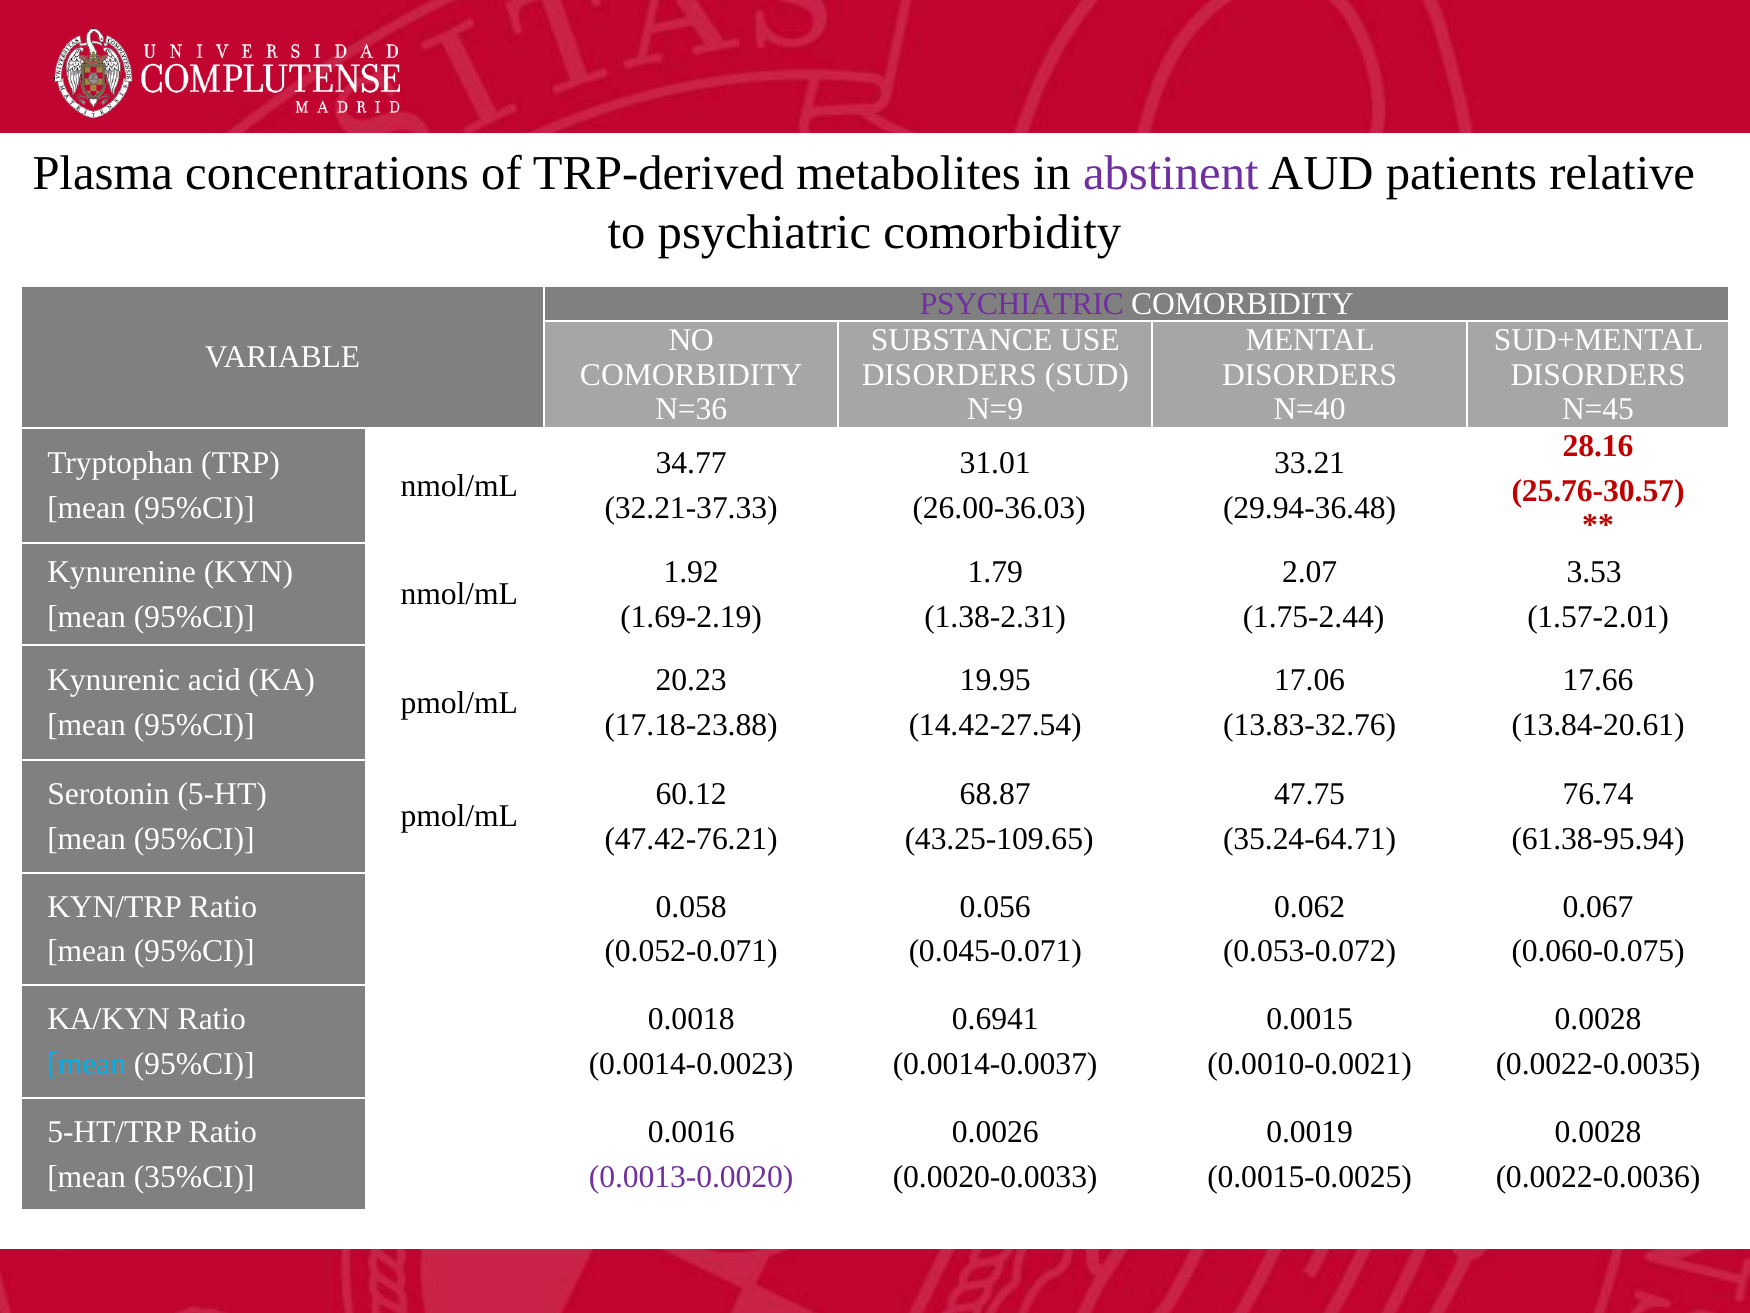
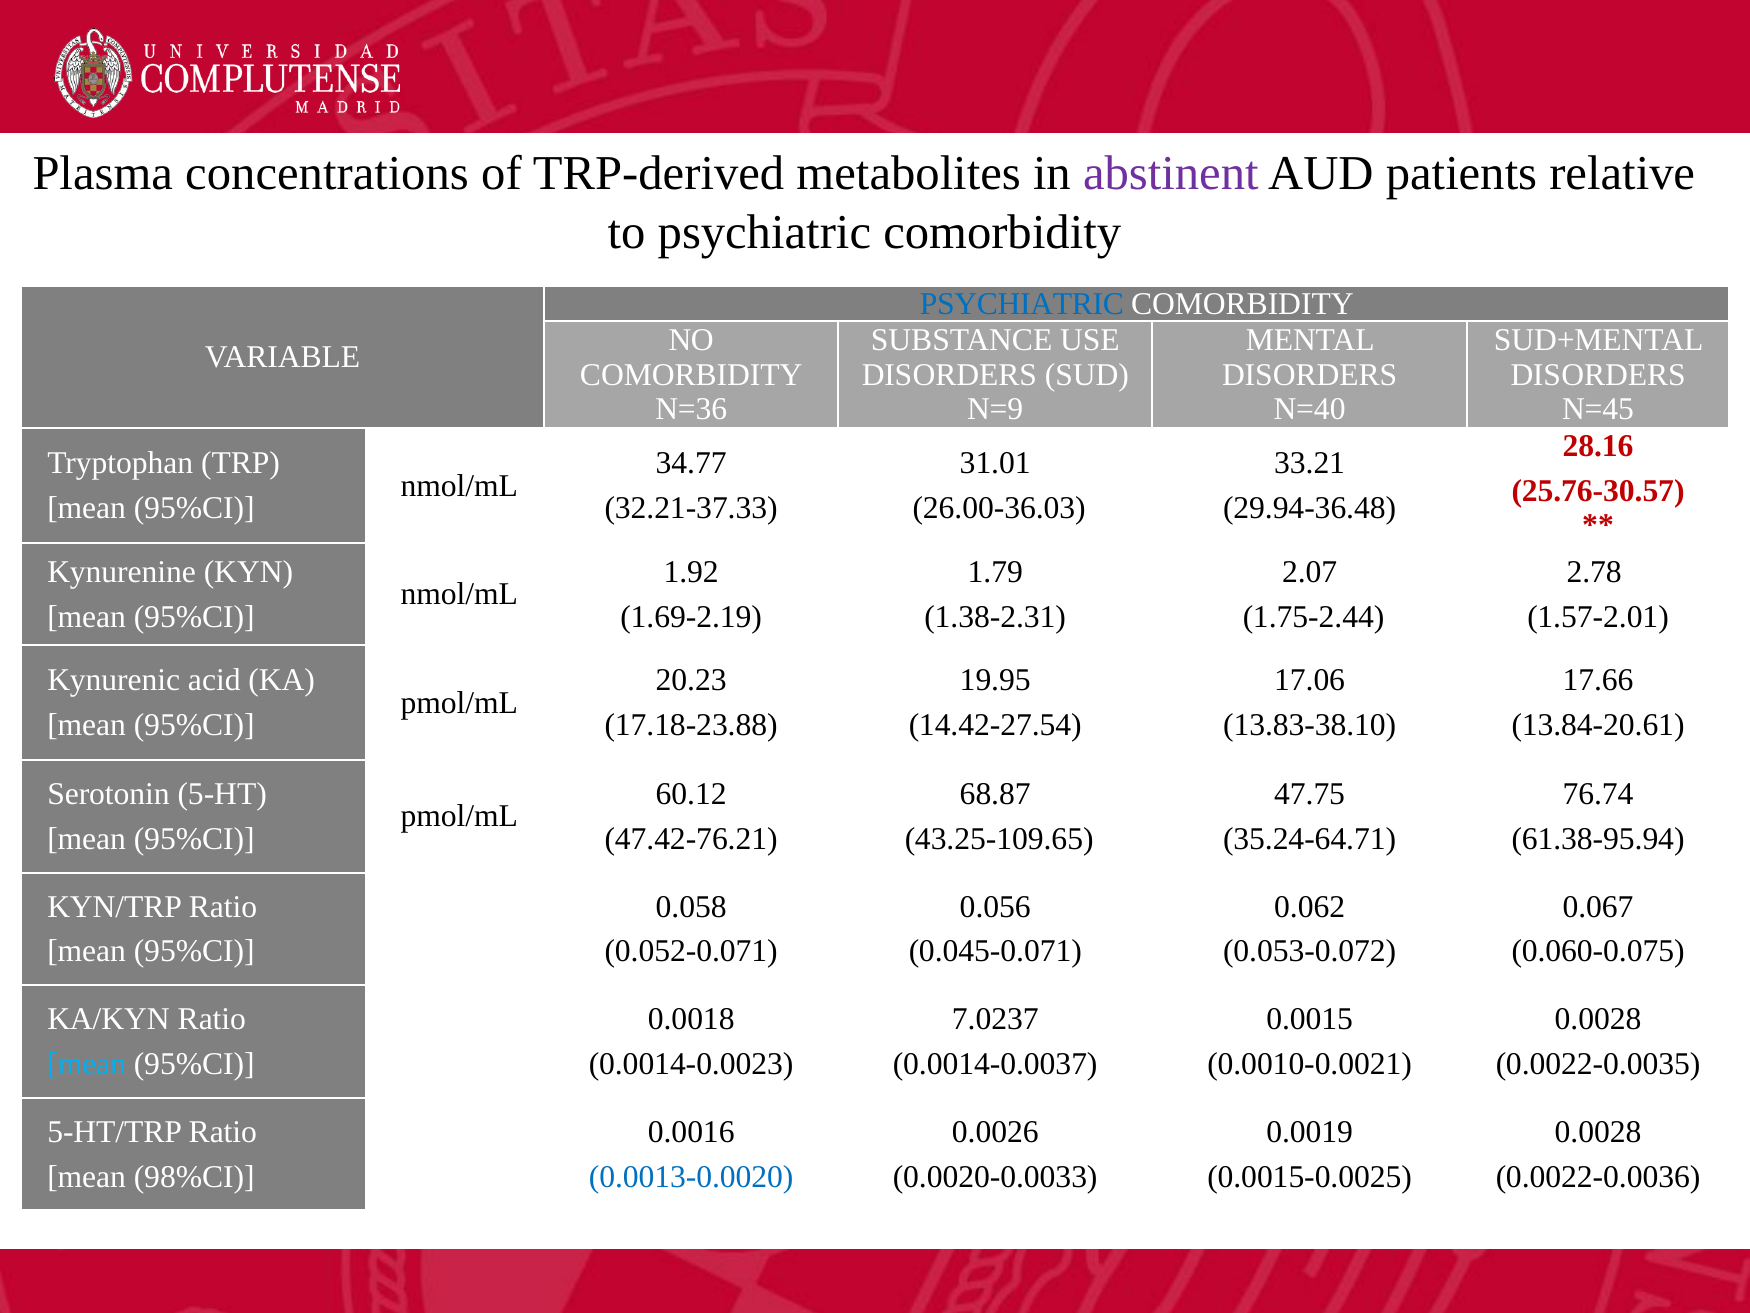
PSYCHIATRIC at (1022, 304) colour: purple -> blue
3.53: 3.53 -> 2.78
13.83-32.76: 13.83-32.76 -> 13.83-38.10
0.6941: 0.6941 -> 7.0237
35%CI: 35%CI -> 98%CI
0.0013-0.0020 colour: purple -> blue
